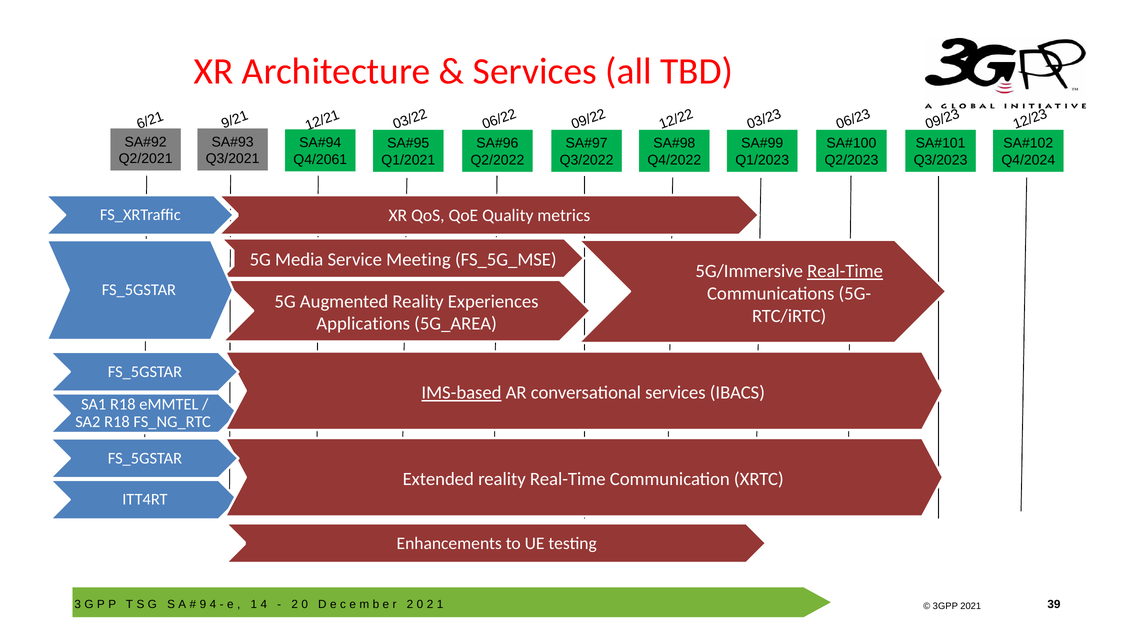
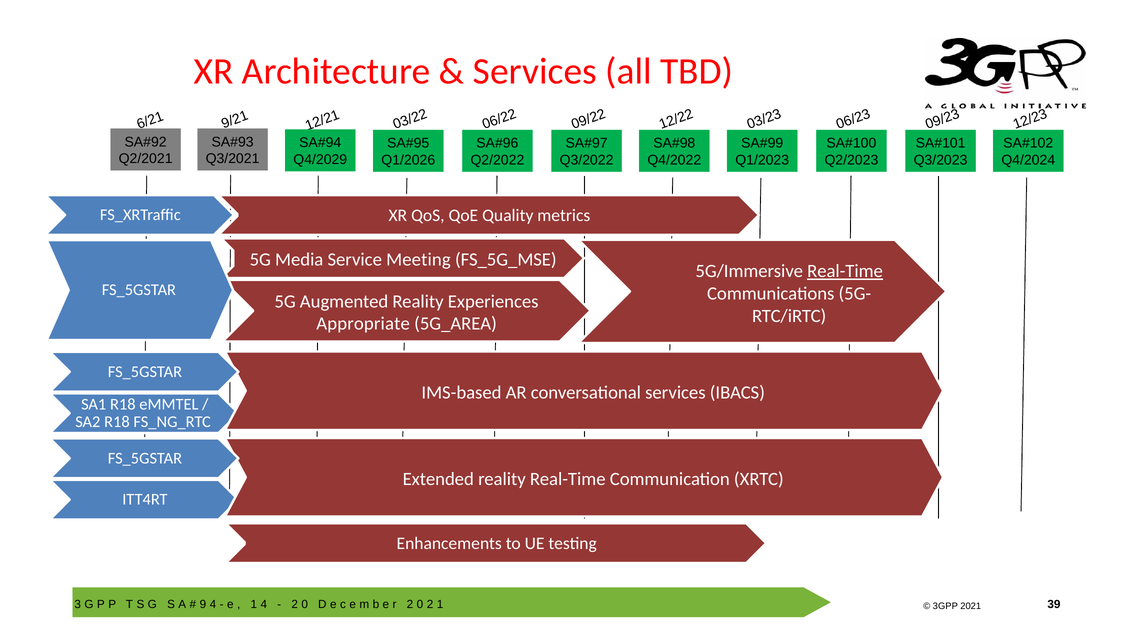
Q4/2061: Q4/2061 -> Q4/2029
Q1/2021: Q1/2021 -> Q1/2026
Applications: Applications -> Appropriate
IMS-based underline: present -> none
